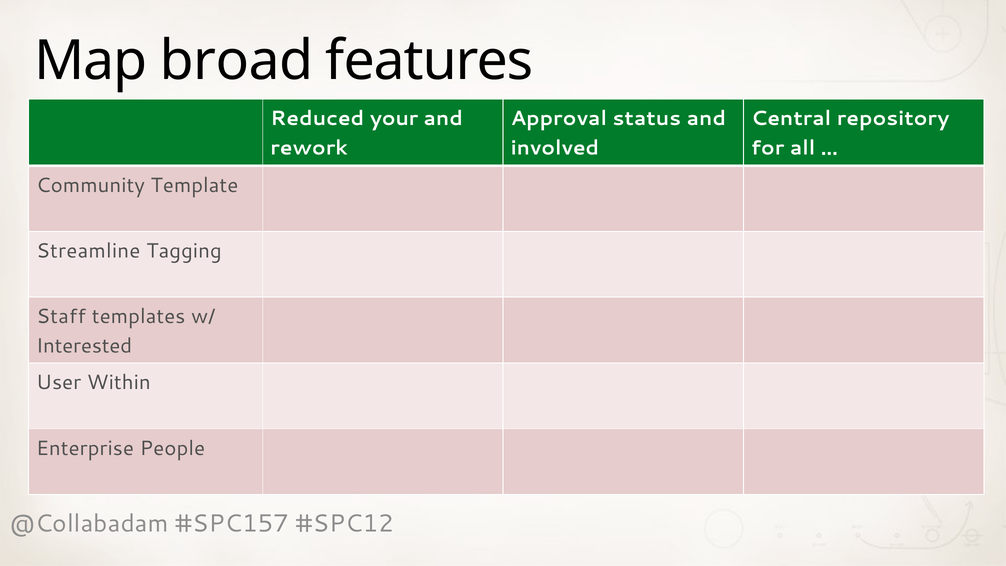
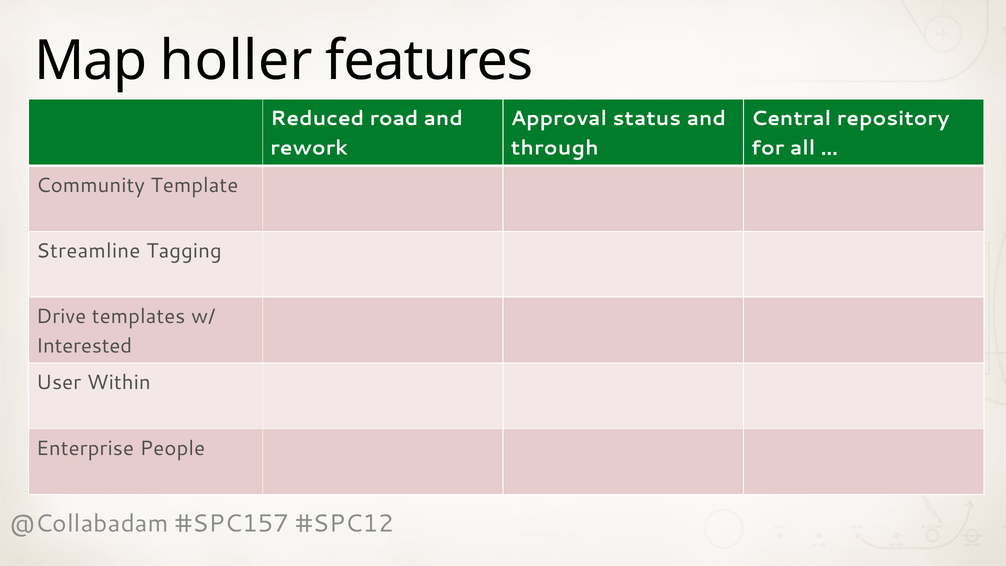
broad: broad -> holler
your: your -> road
involved: involved -> through
Staff: Staff -> Drive
